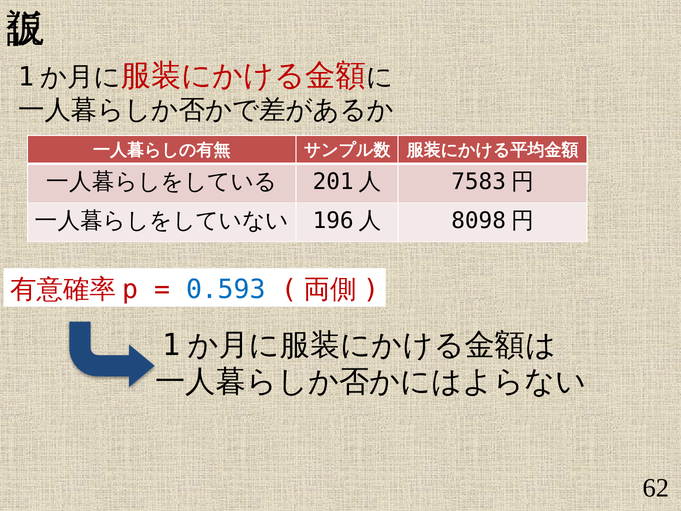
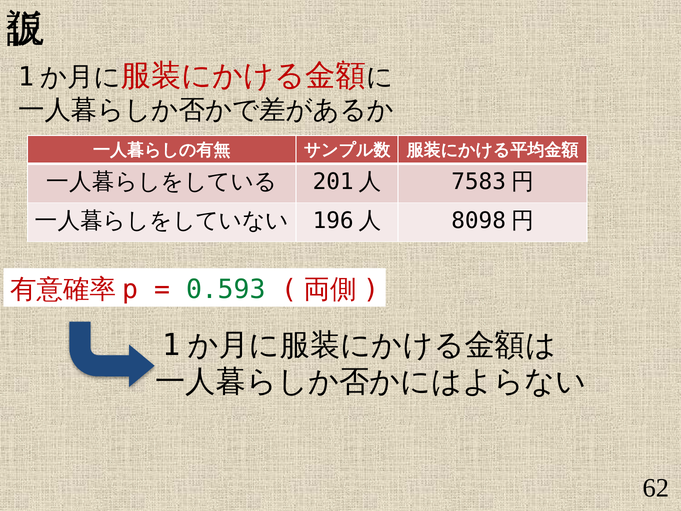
0.593 colour: blue -> green
